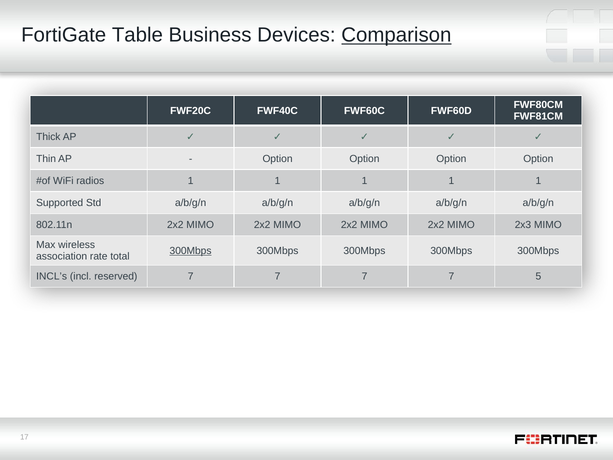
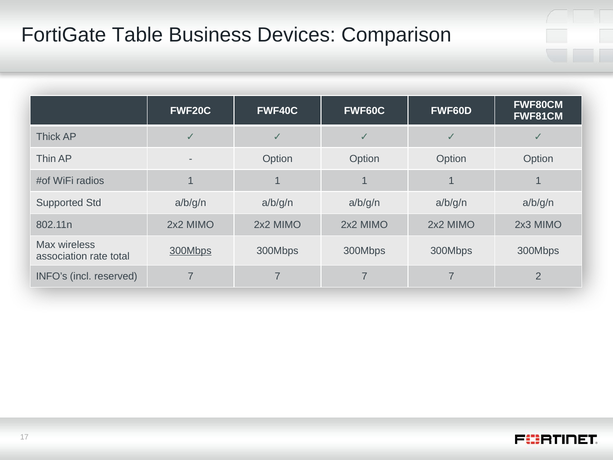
Comparison underline: present -> none
INCL’s: INCL’s -> INFO’s
5: 5 -> 2
